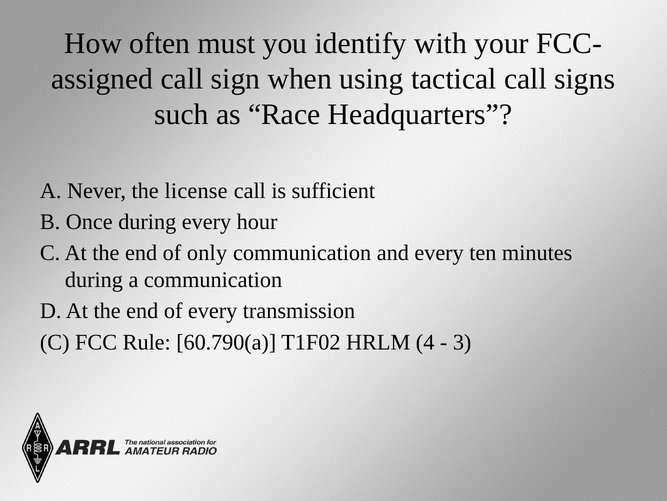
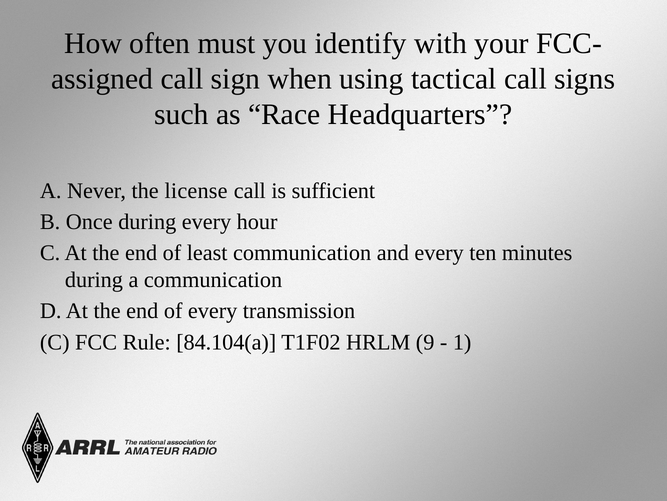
only: only -> least
60.790(a: 60.790(a -> 84.104(a
4: 4 -> 9
3: 3 -> 1
